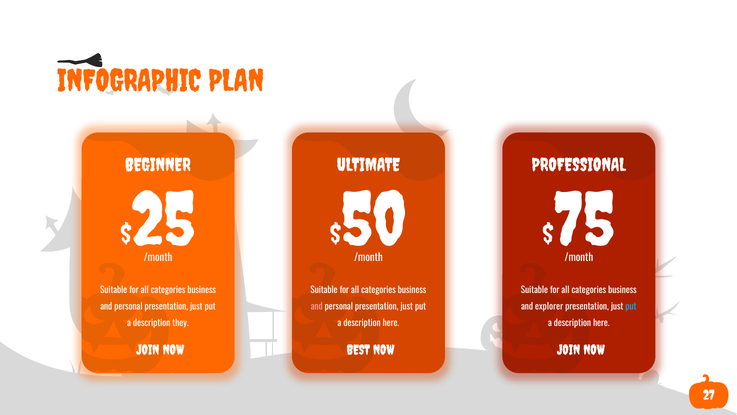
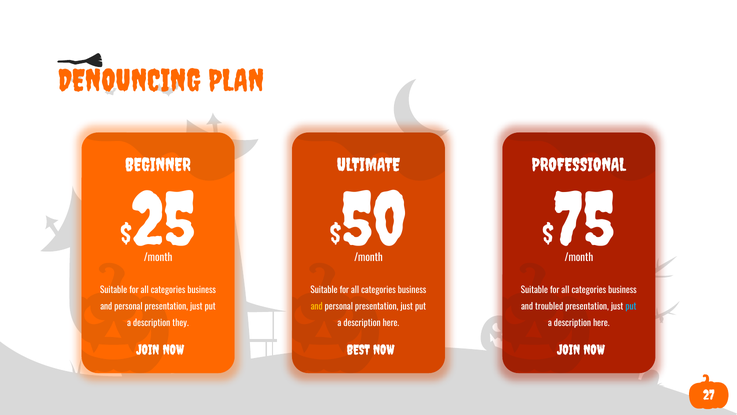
INFOGRAPHIC: INFOGRAPHIC -> DENOUNCING
and at (317, 306) colour: pink -> yellow
explorer: explorer -> troubled
